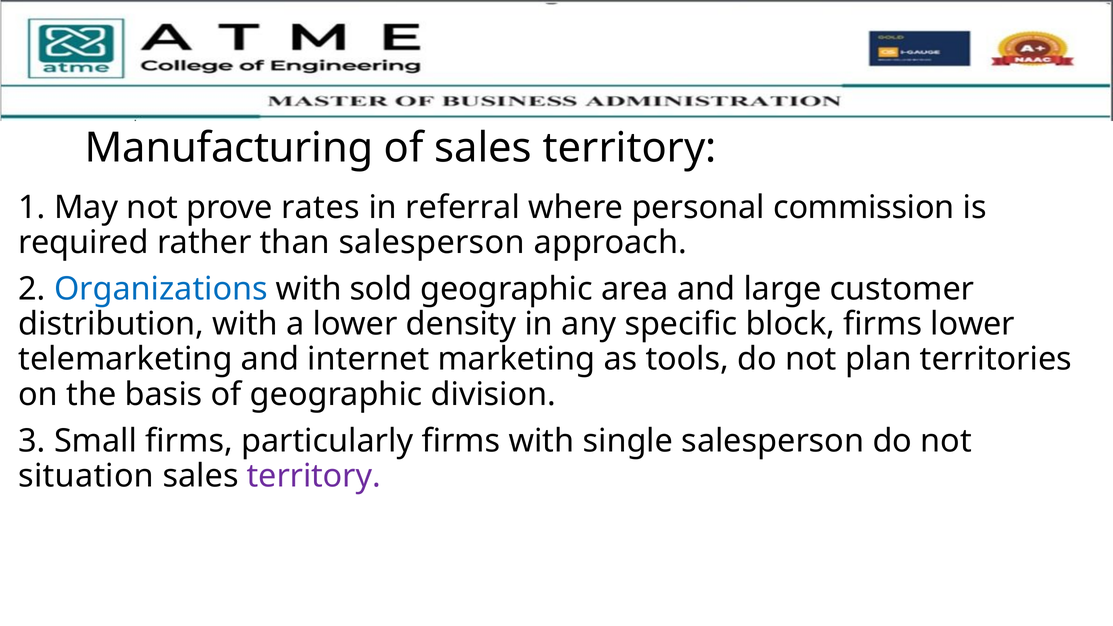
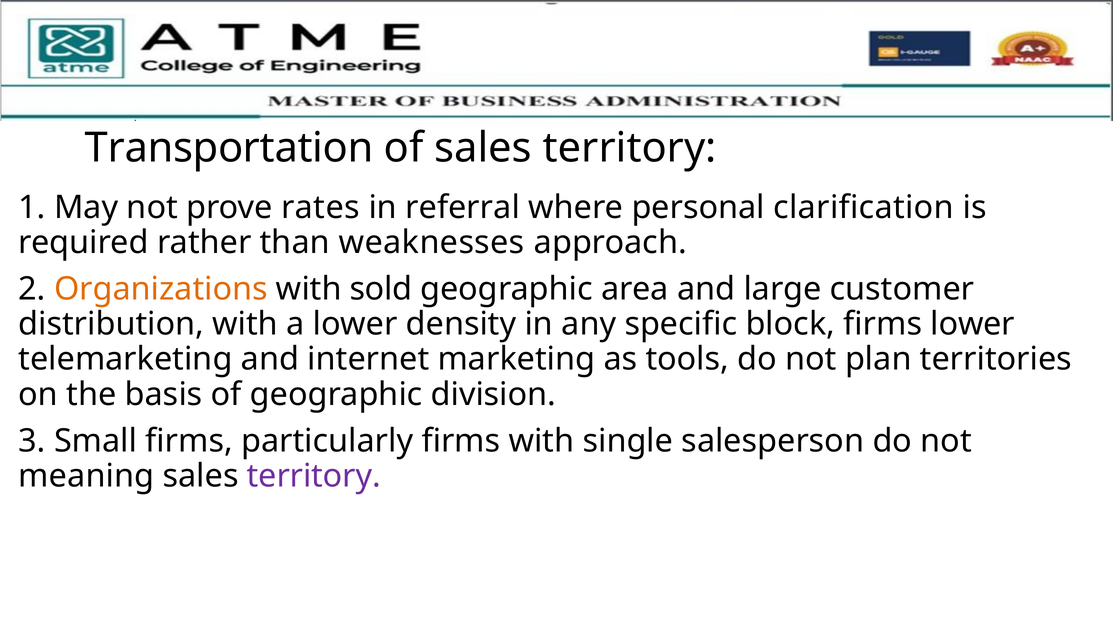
Manufacturing: Manufacturing -> Transportation
commission: commission -> clarification
than salesperson: salesperson -> weaknesses
Organizations colour: blue -> orange
situation: situation -> meaning
